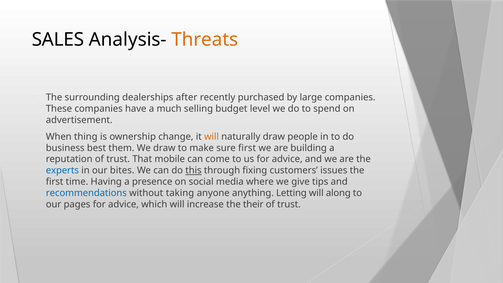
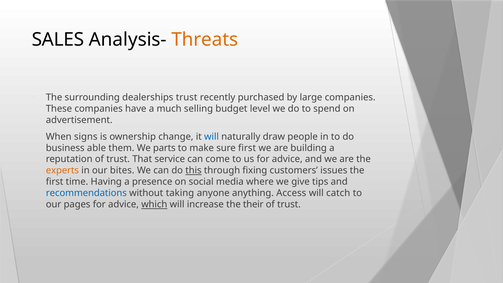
dealerships after: after -> trust
thing: thing -> signs
will at (212, 137) colour: orange -> blue
best: best -> able
We draw: draw -> parts
mobile: mobile -> service
experts colour: blue -> orange
Letting: Letting -> Access
along: along -> catch
which underline: none -> present
